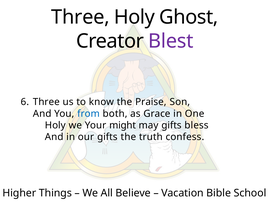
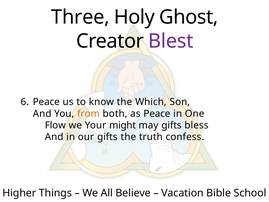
6 Three: Three -> Peace
Praise: Praise -> Which
from colour: blue -> orange
as Grace: Grace -> Peace
Holy at (55, 125): Holy -> Flow
